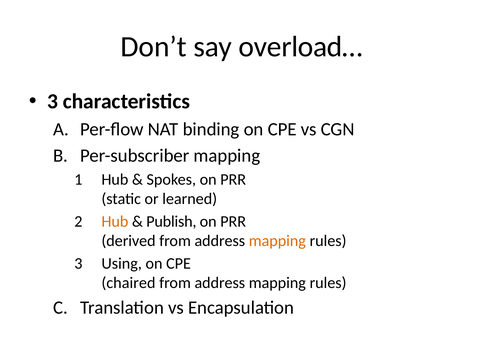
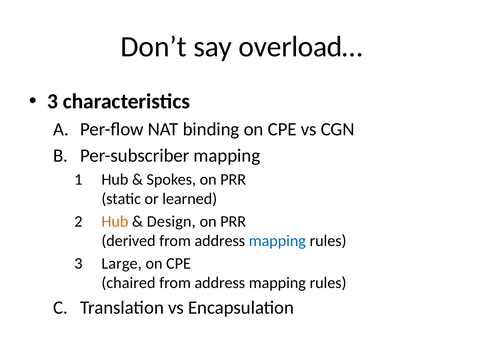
Publish: Publish -> Design
mapping at (277, 240) colour: orange -> blue
Using: Using -> Large
